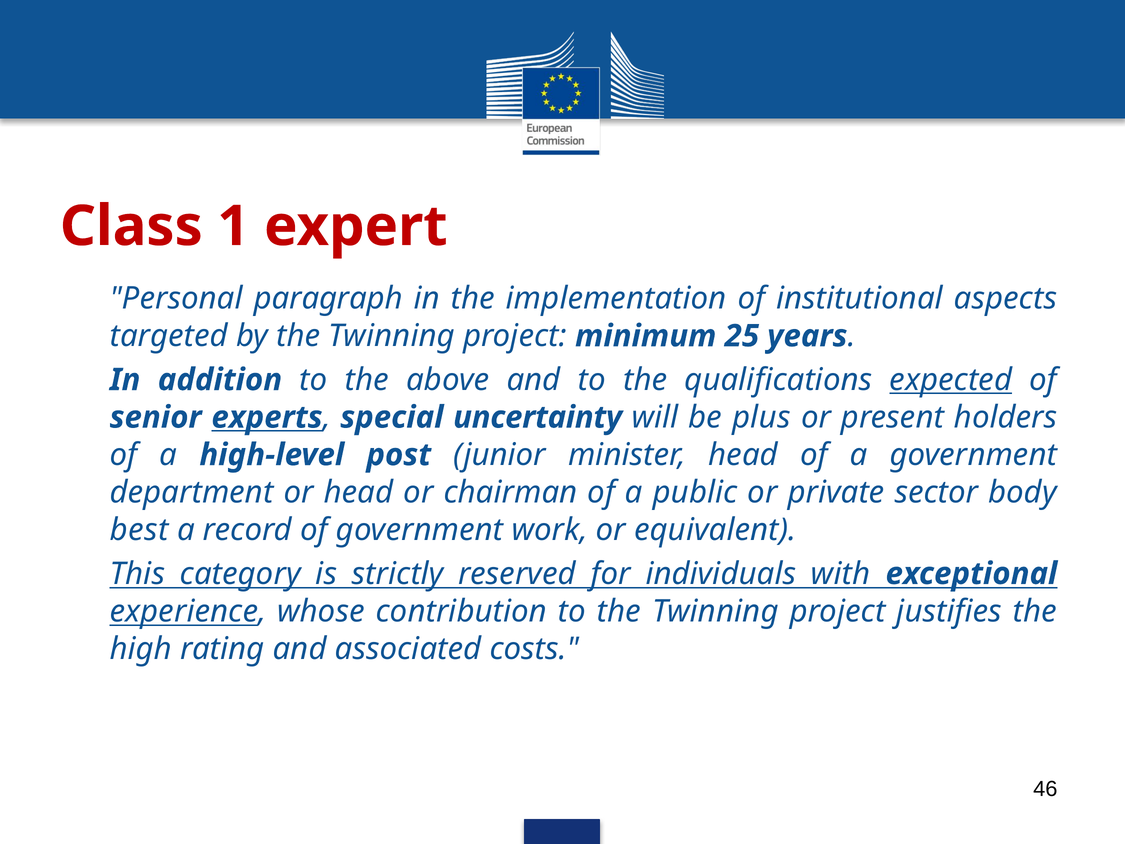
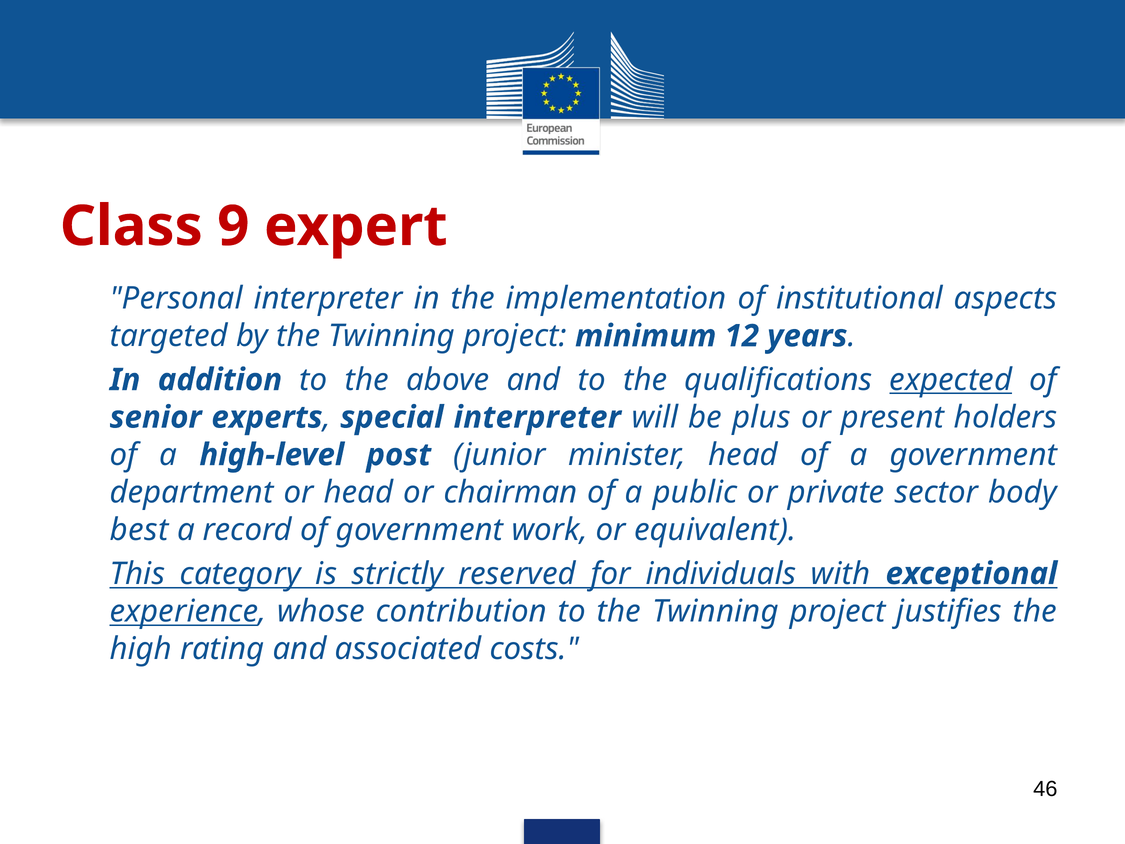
1: 1 -> 9
Personal paragraph: paragraph -> interpreter
25: 25 -> 12
experts underline: present -> none
special uncertainty: uncertainty -> interpreter
